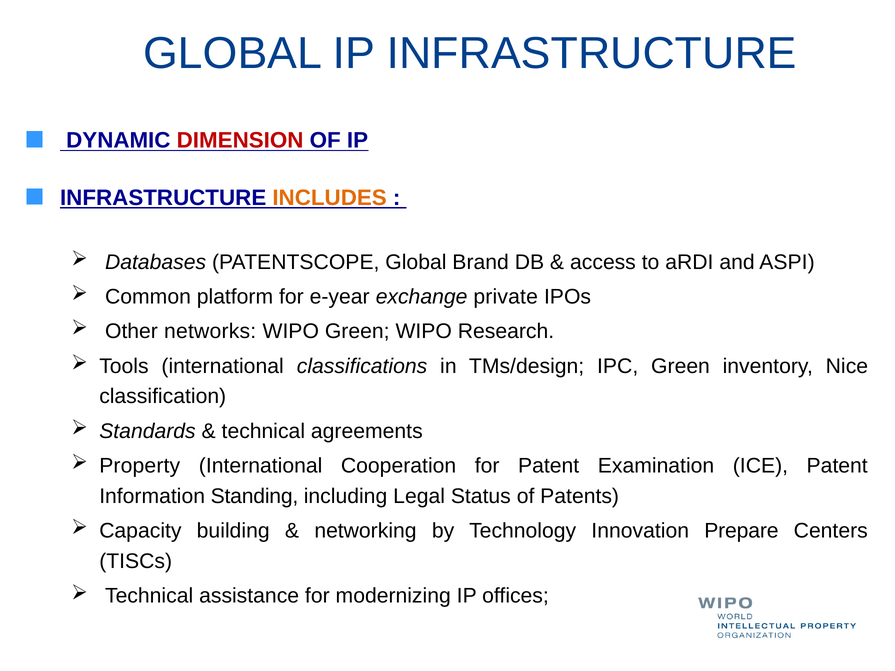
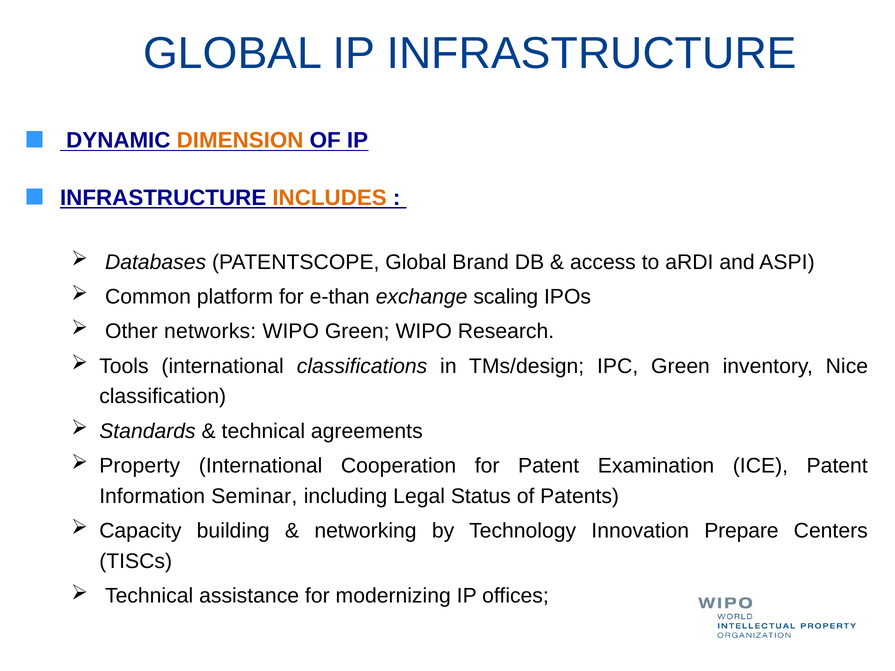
DIMENSION colour: red -> orange
e-year: e-year -> e-than
private: private -> scaling
Standing: Standing -> Seminar
